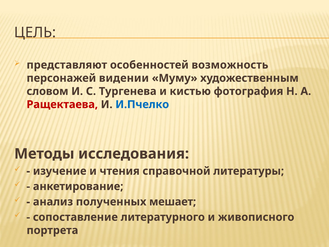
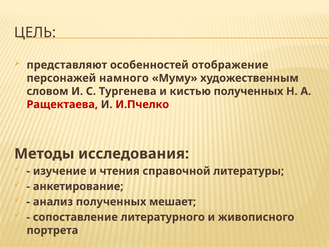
возможность: возможность -> отображение
видении: видении -> намного
кистью фотография: фотография -> полученных
И.Пчелко colour: blue -> red
